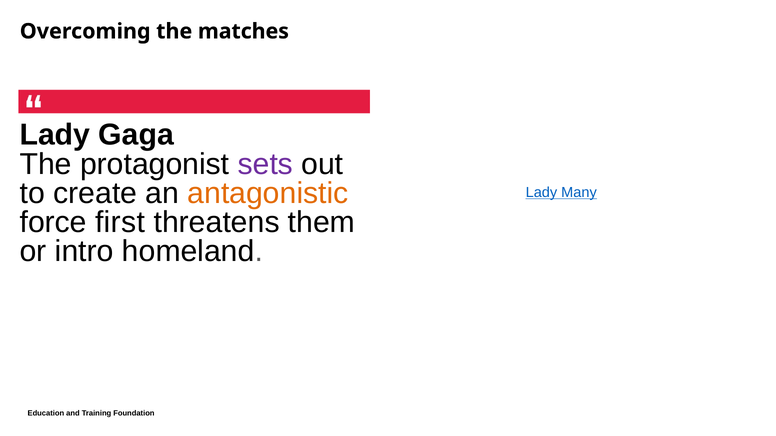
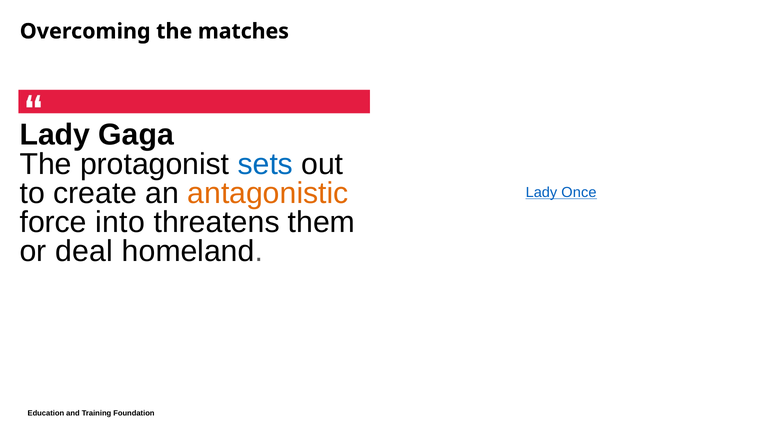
sets colour: purple -> blue
Many: Many -> Once
first: first -> into
intro: intro -> deal
